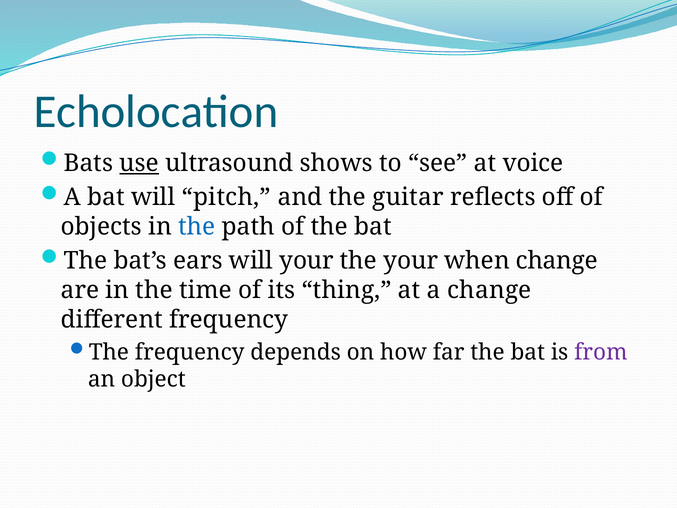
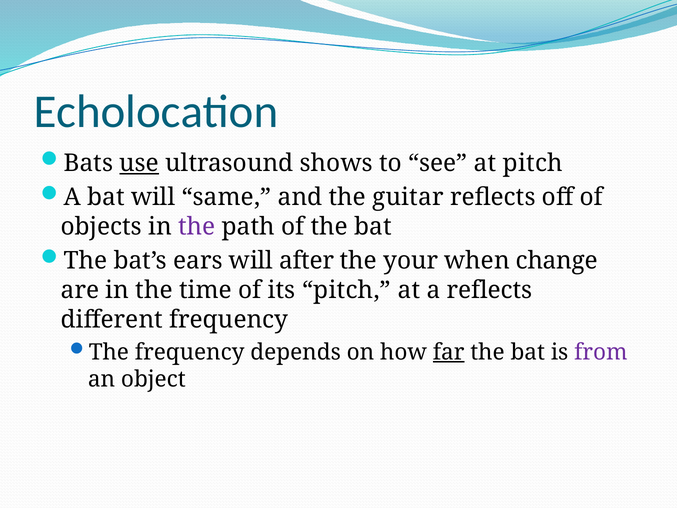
at voice: voice -> pitch
pitch: pitch -> same
the at (197, 227) colour: blue -> purple
will your: your -> after
its thing: thing -> pitch
a change: change -> reflects
far underline: none -> present
